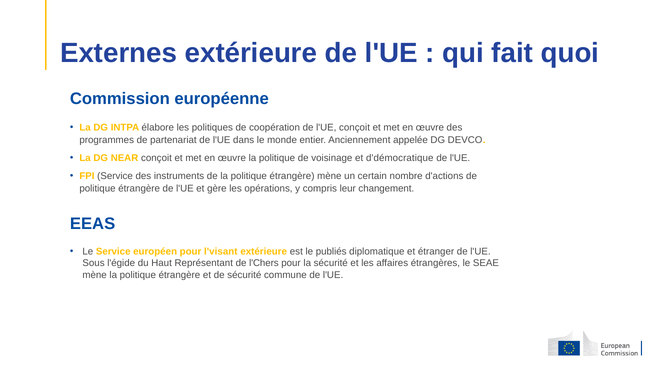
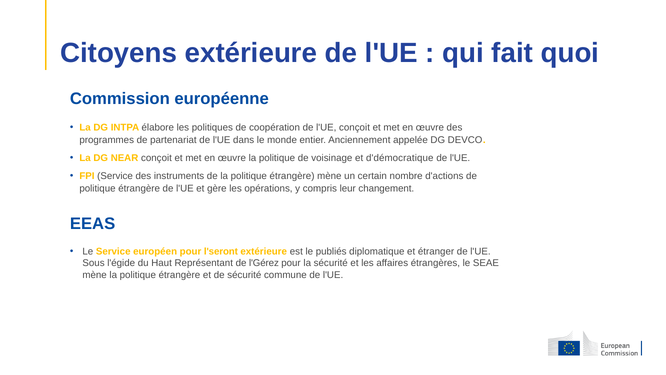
Externes: Externes -> Citoyens
l'visant: l'visant -> l'seront
l'Chers: l'Chers -> l'Gérez
